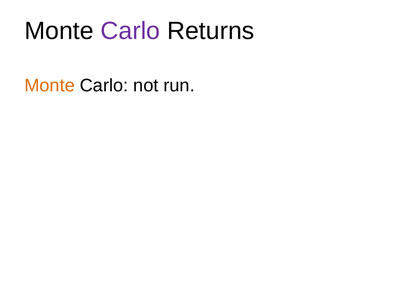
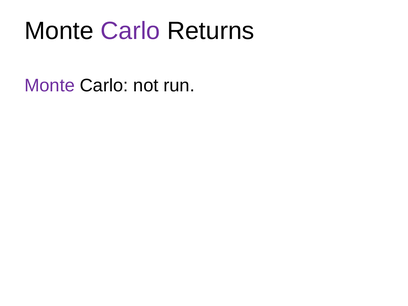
Monte at (50, 86) colour: orange -> purple
